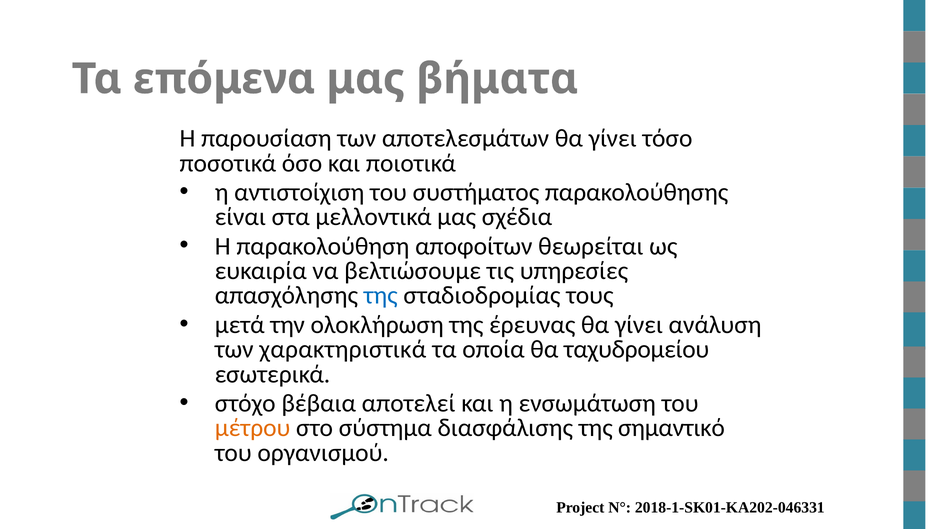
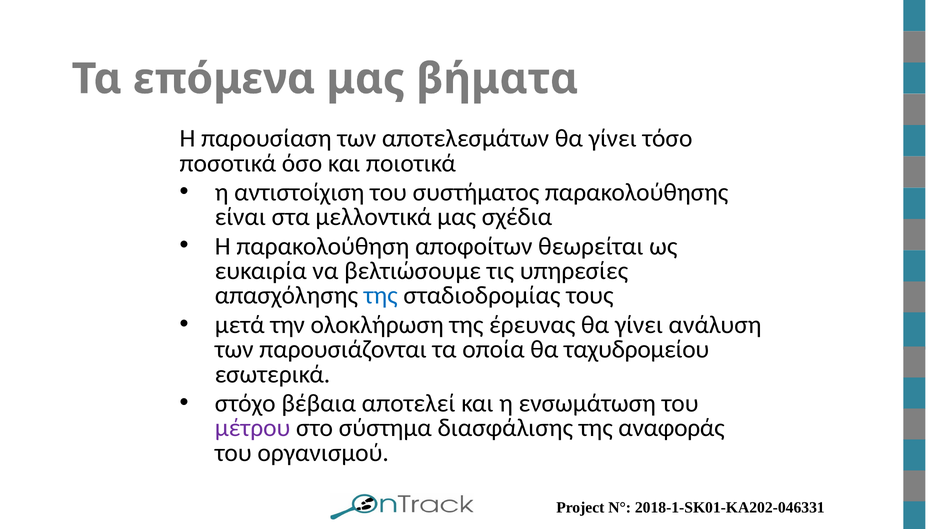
χαρακτηριστικά: χαρακτηριστικά -> παρουσιάζονται
μέτρου colour: orange -> purple
σημαντικό: σημαντικό -> αναφοράς
